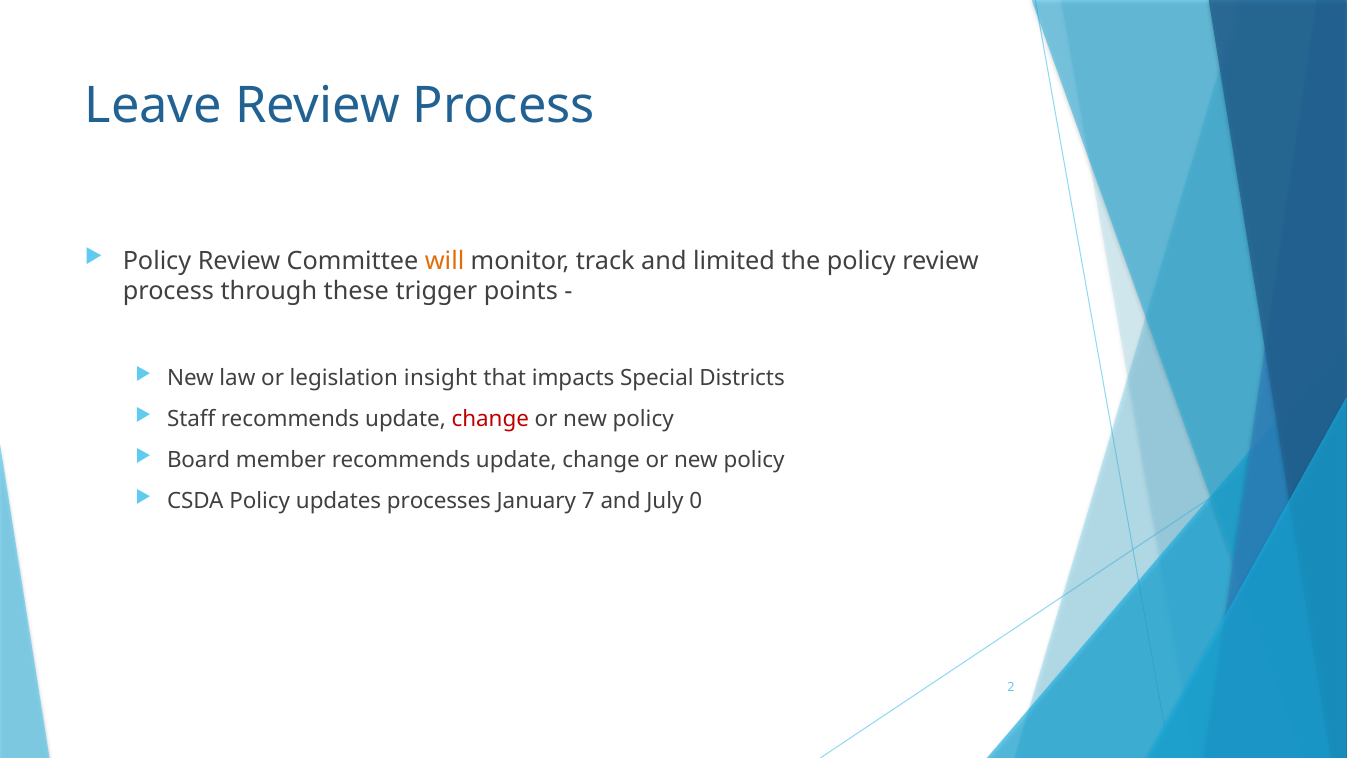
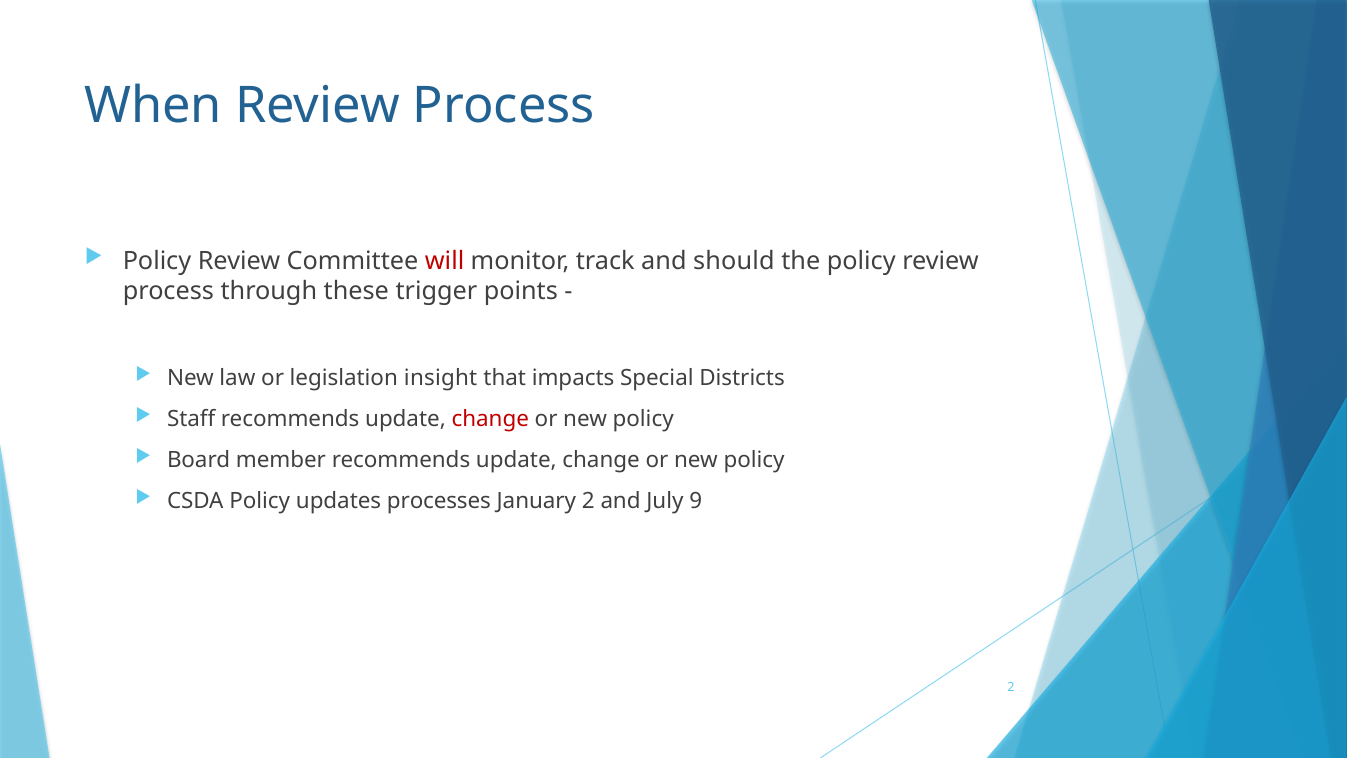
Leave: Leave -> When
will colour: orange -> red
limited: limited -> should
January 7: 7 -> 2
0: 0 -> 9
